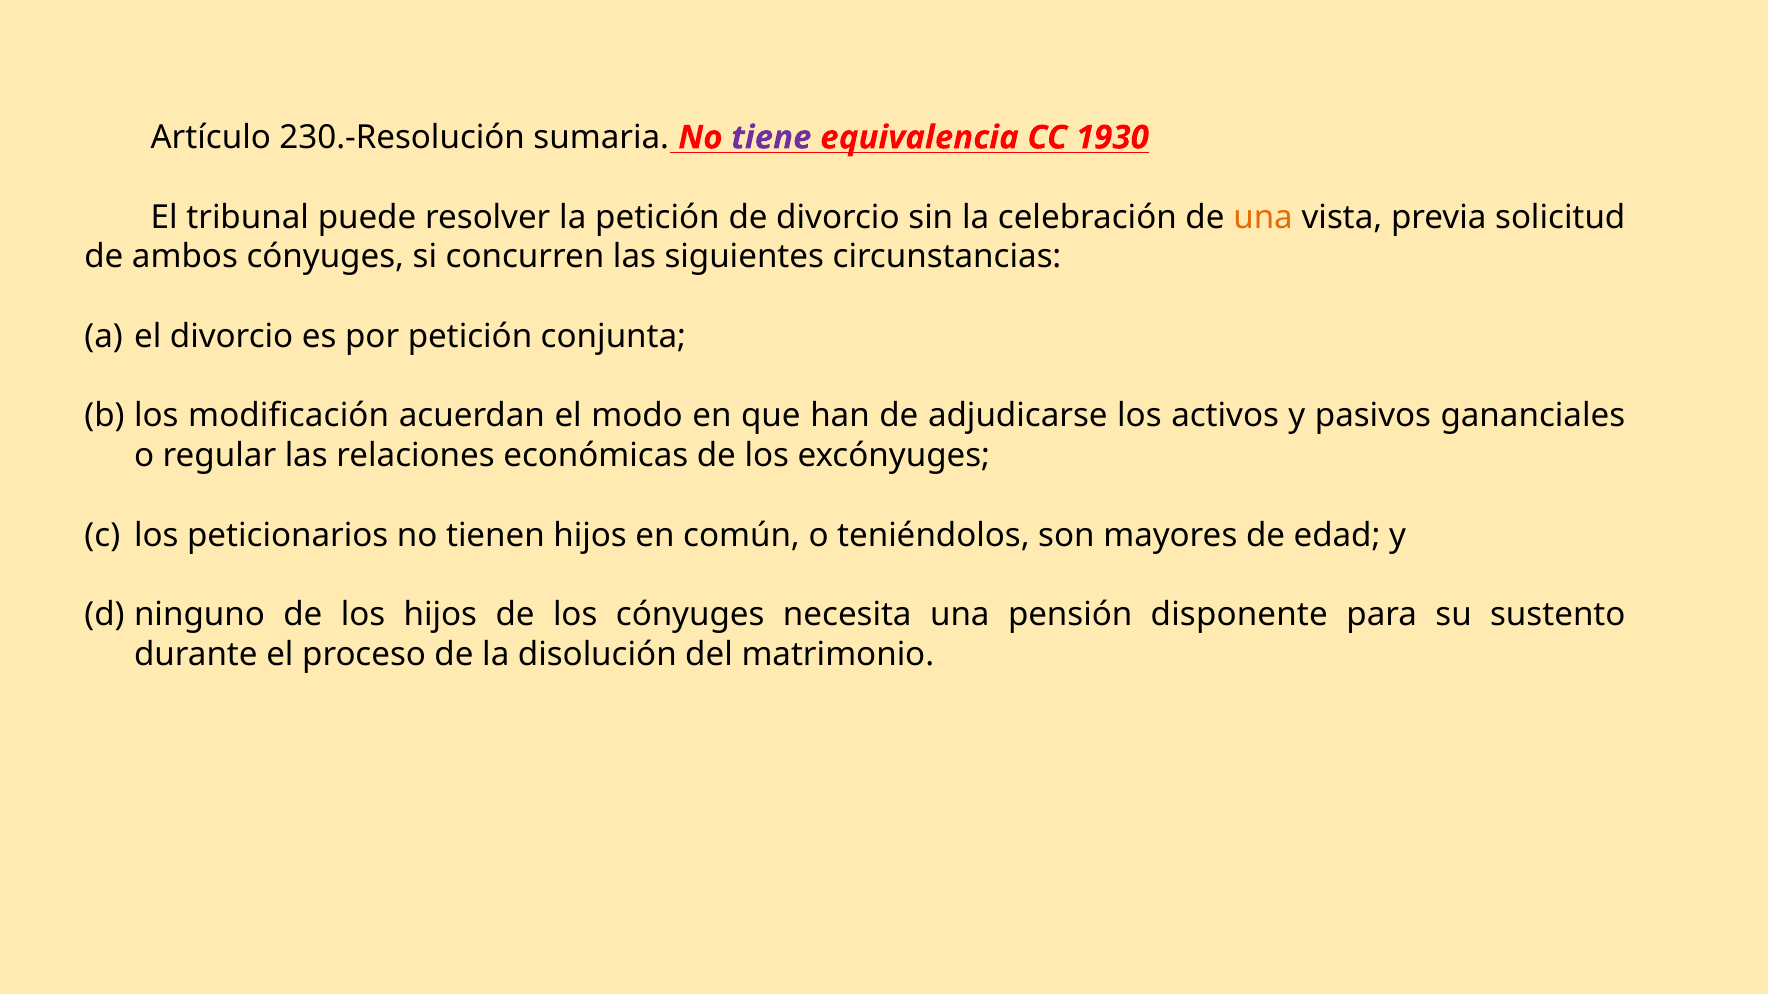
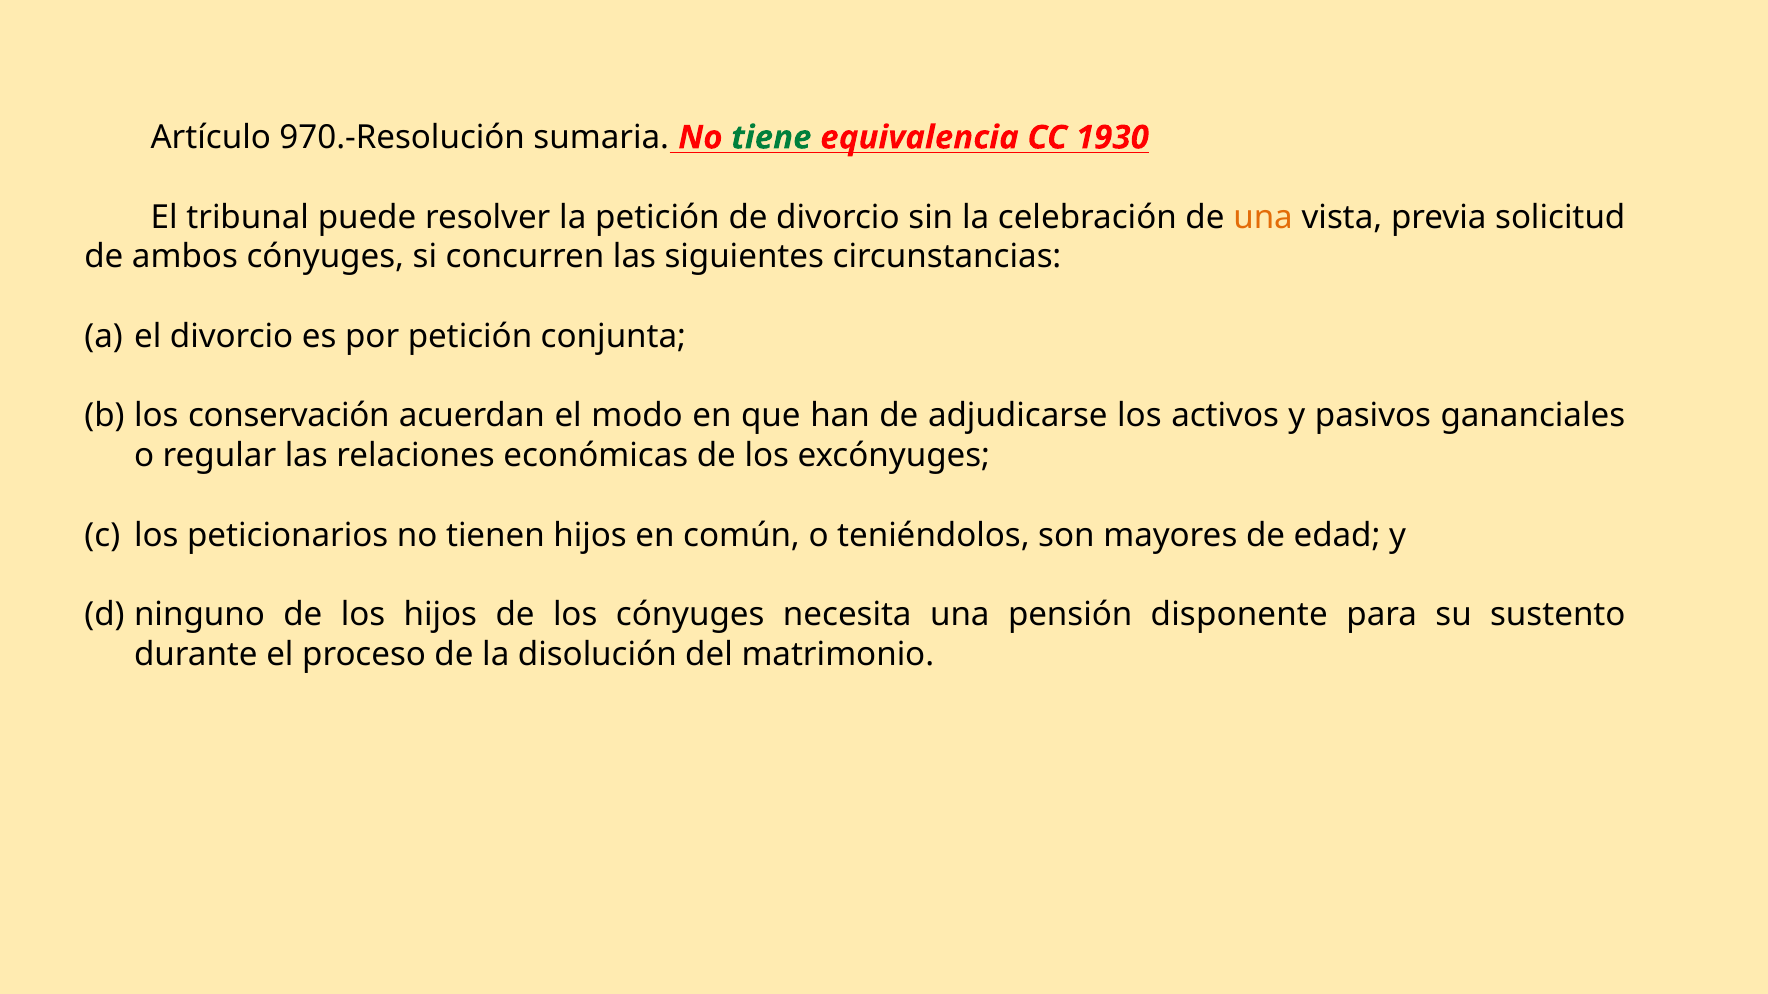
230.-Resolución: 230.-Resolución -> 970.-Resolución
tiene colour: purple -> green
modificación: modificación -> conservación
